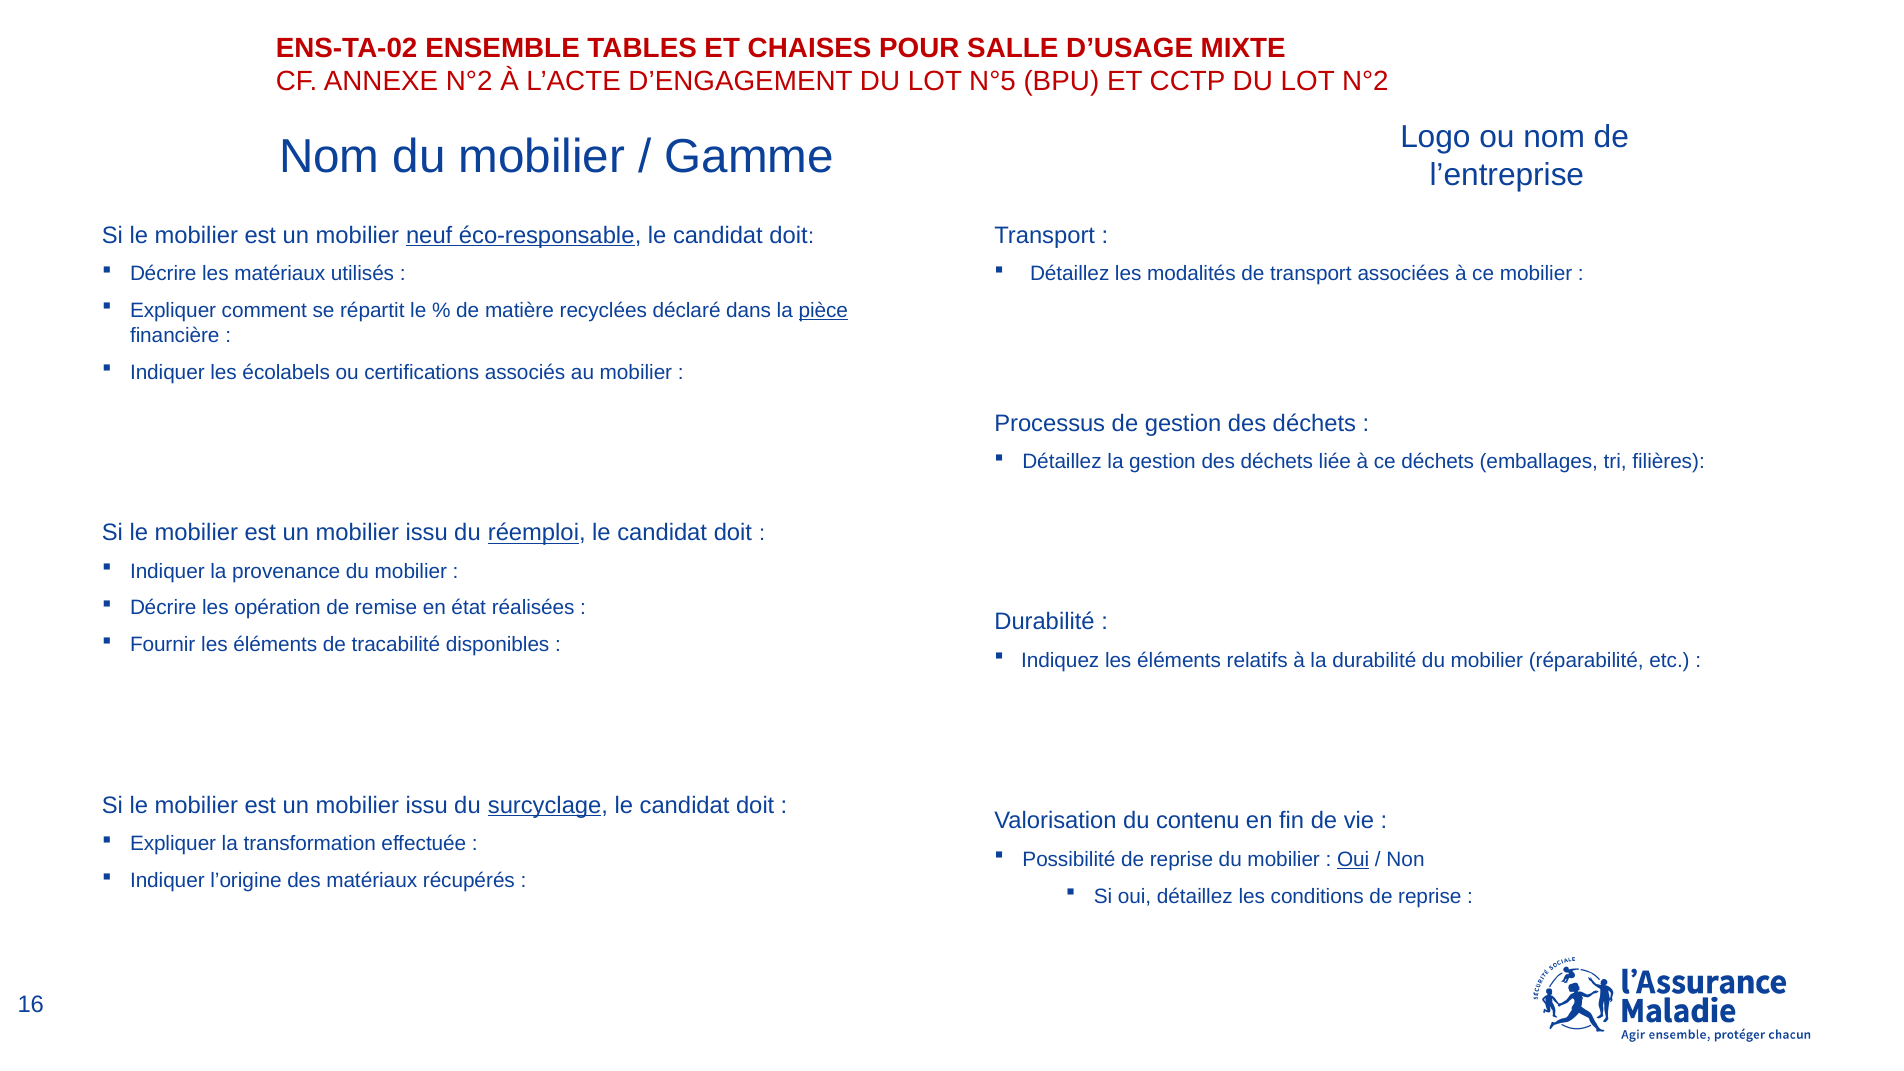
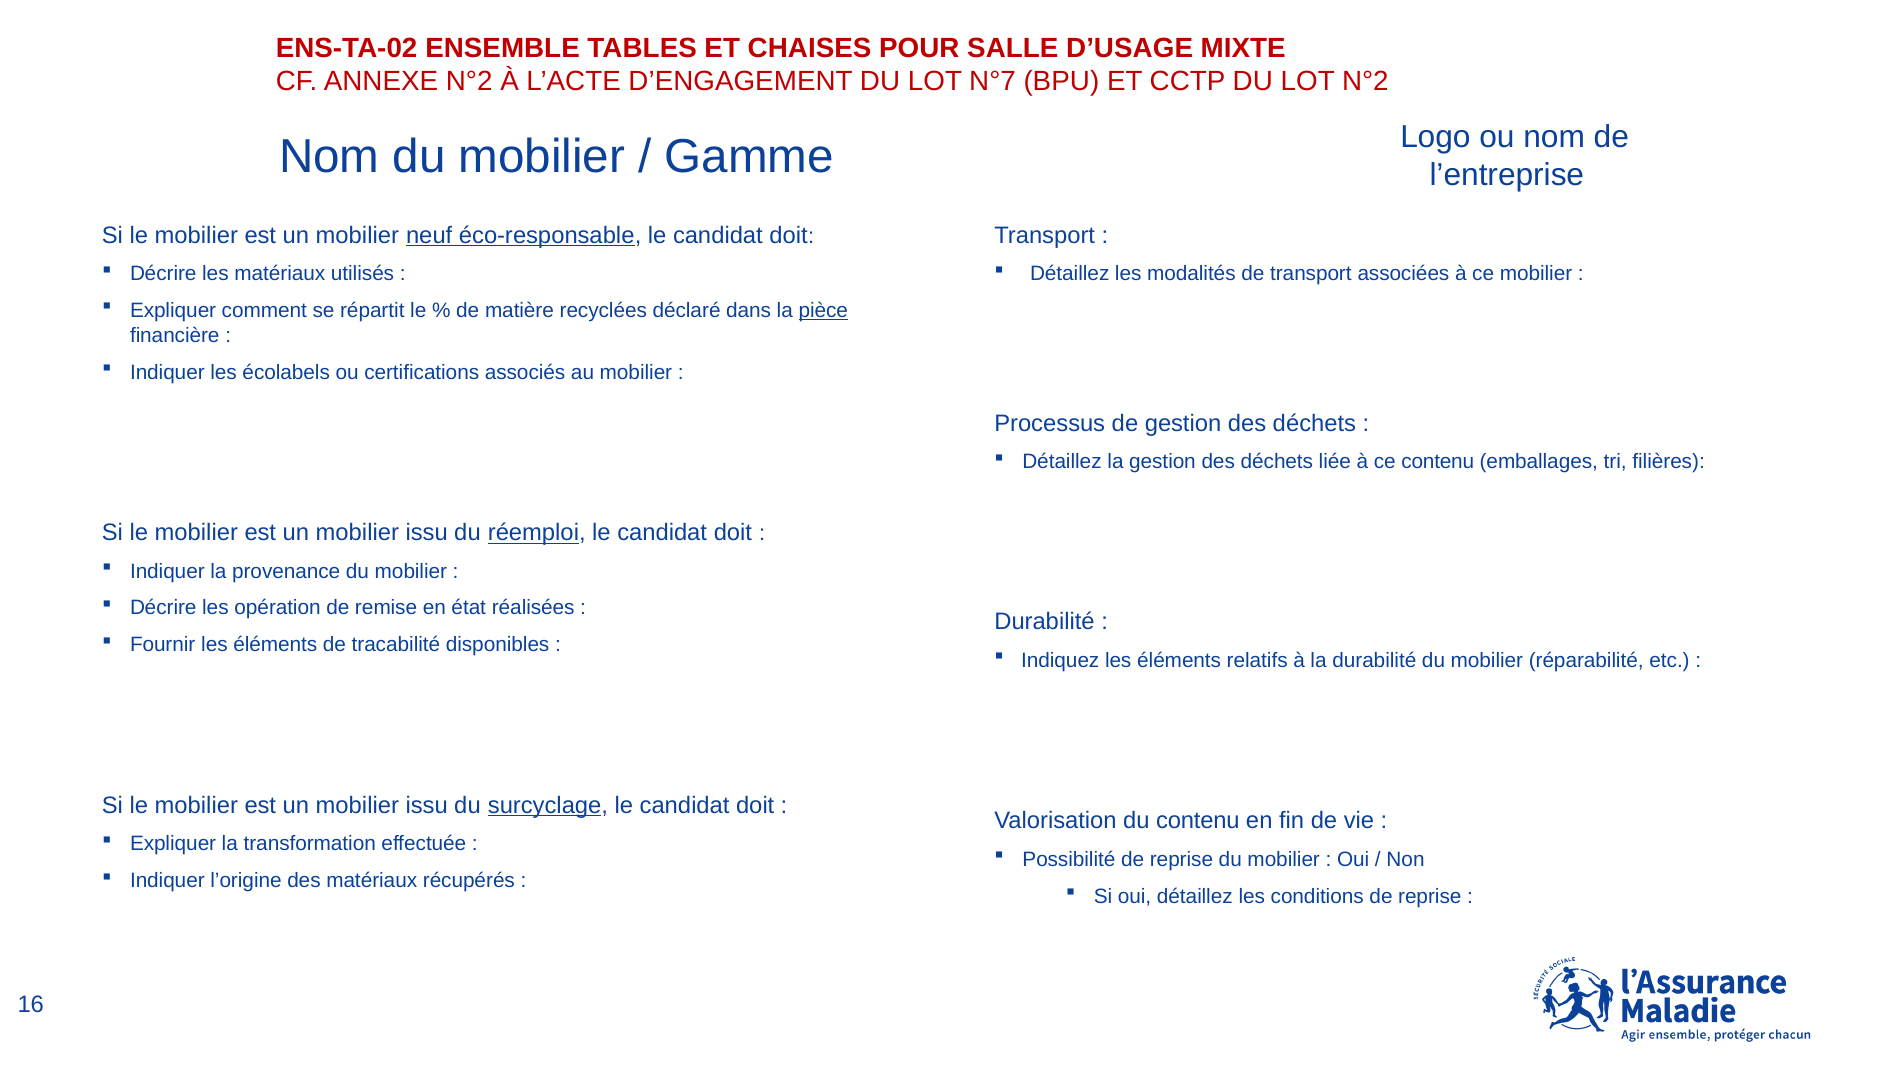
N°5: N°5 -> N°7
ce déchets: déchets -> contenu
Oui at (1353, 859) underline: present -> none
